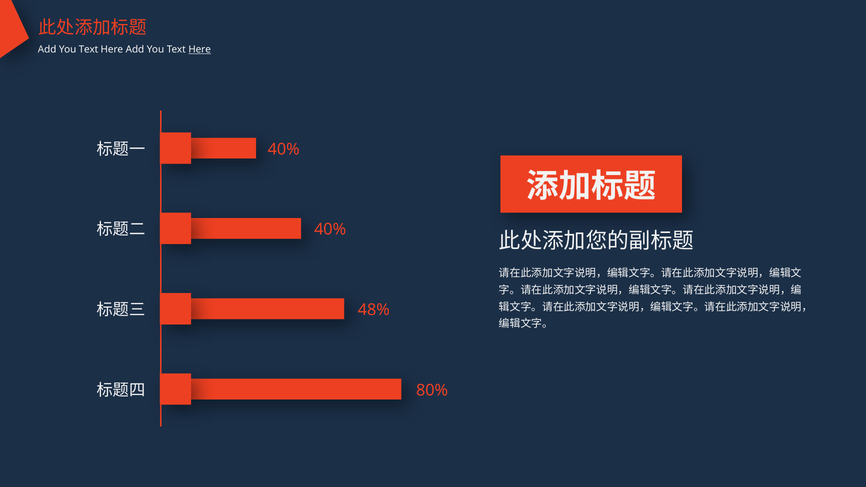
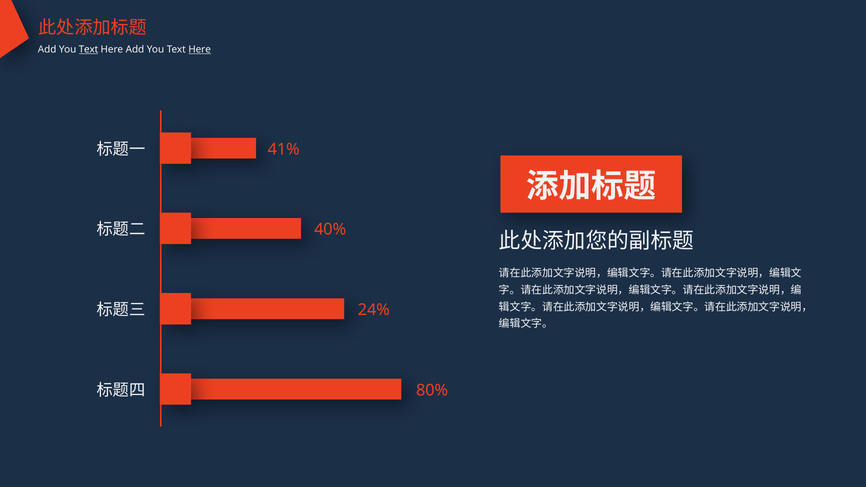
Text at (88, 49) underline: none -> present
40% at (284, 149): 40% -> 41%
48%: 48% -> 24%
